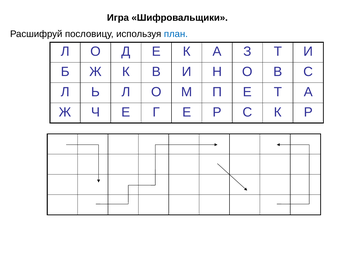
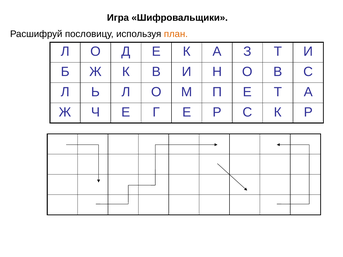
план colour: blue -> orange
